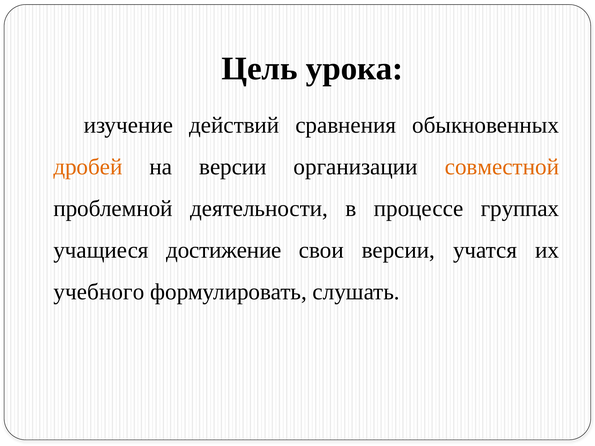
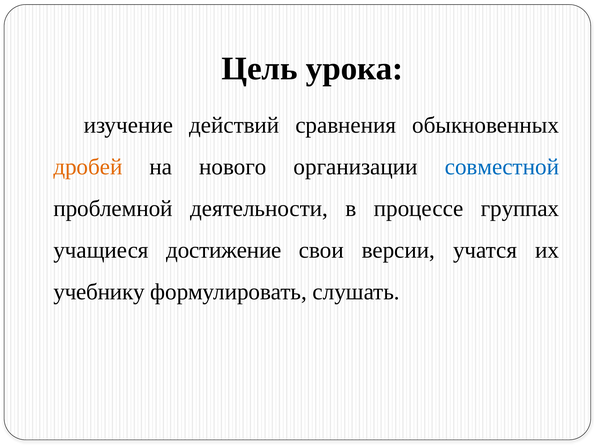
на версии: версии -> нового
совместной colour: orange -> blue
учебного: учебного -> учебнику
